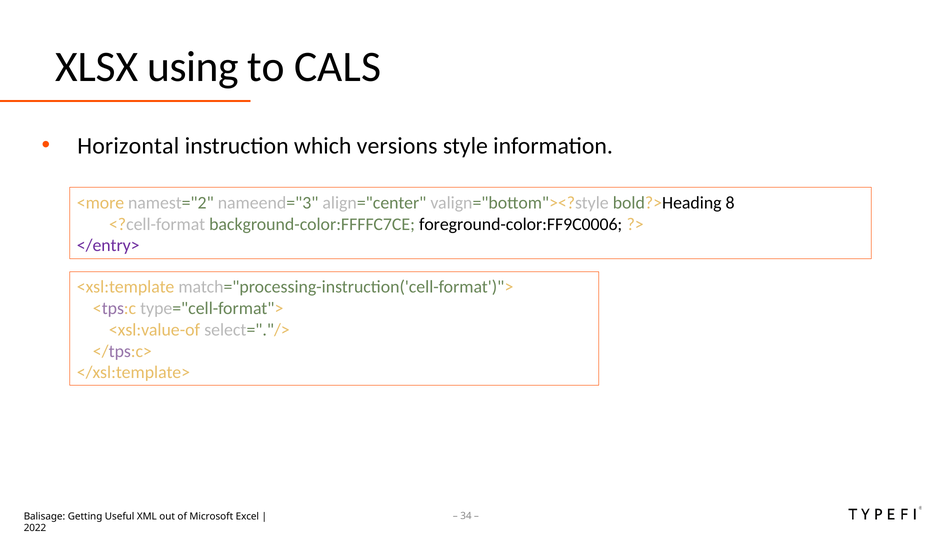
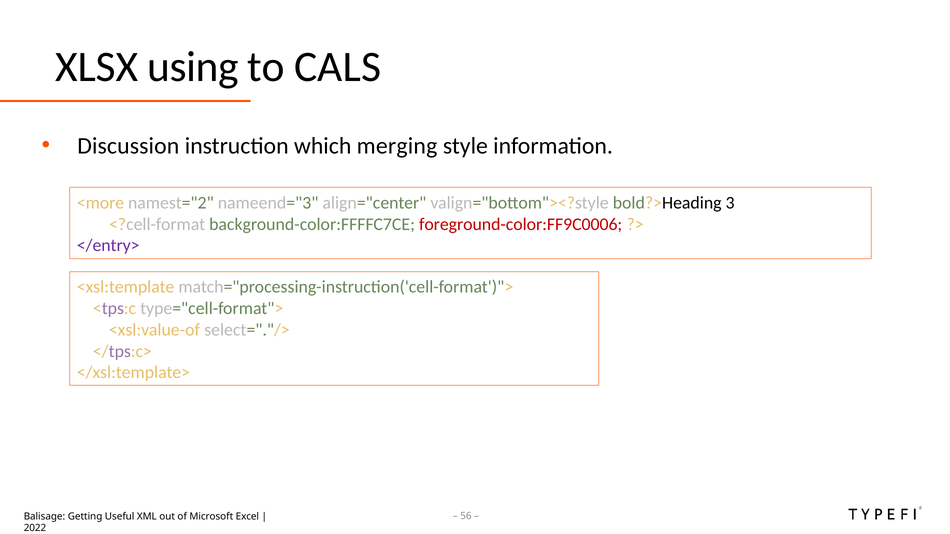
Horizontal: Horizontal -> Discussion
versions: versions -> merging
8: 8 -> 3
foreground-color:FF9C0006 colour: black -> red
34: 34 -> 56
